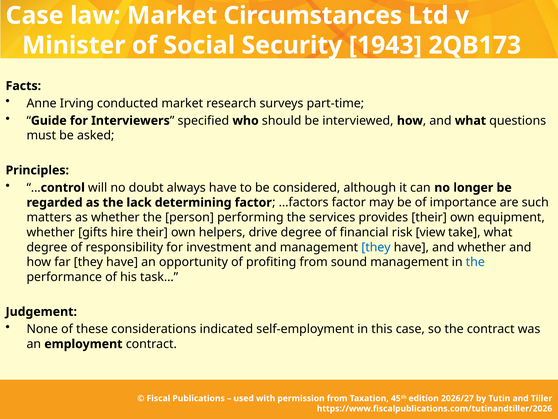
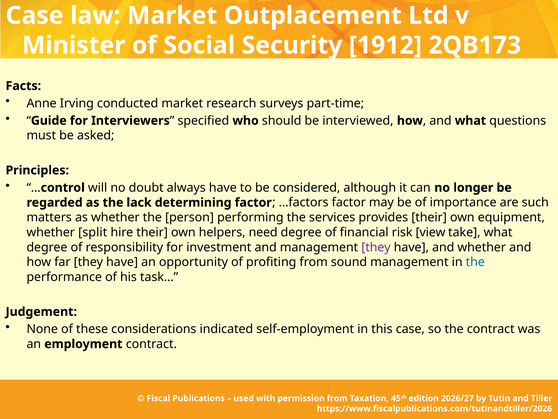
Circumstances: Circumstances -> Outplacement
1943: 1943 -> 1912
gifts: gifts -> split
drive: drive -> need
they at (376, 247) colour: blue -> purple
